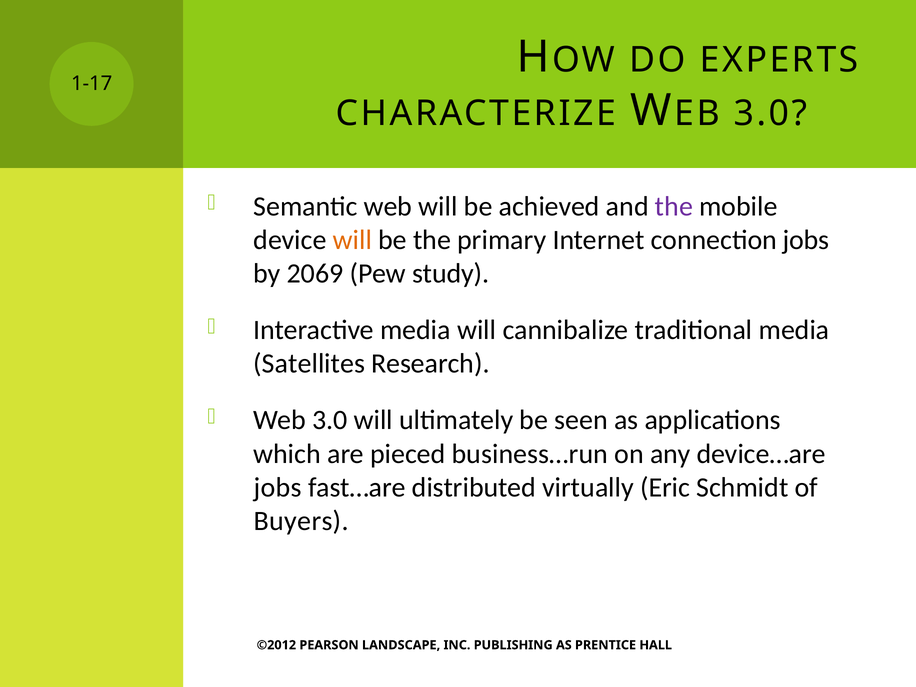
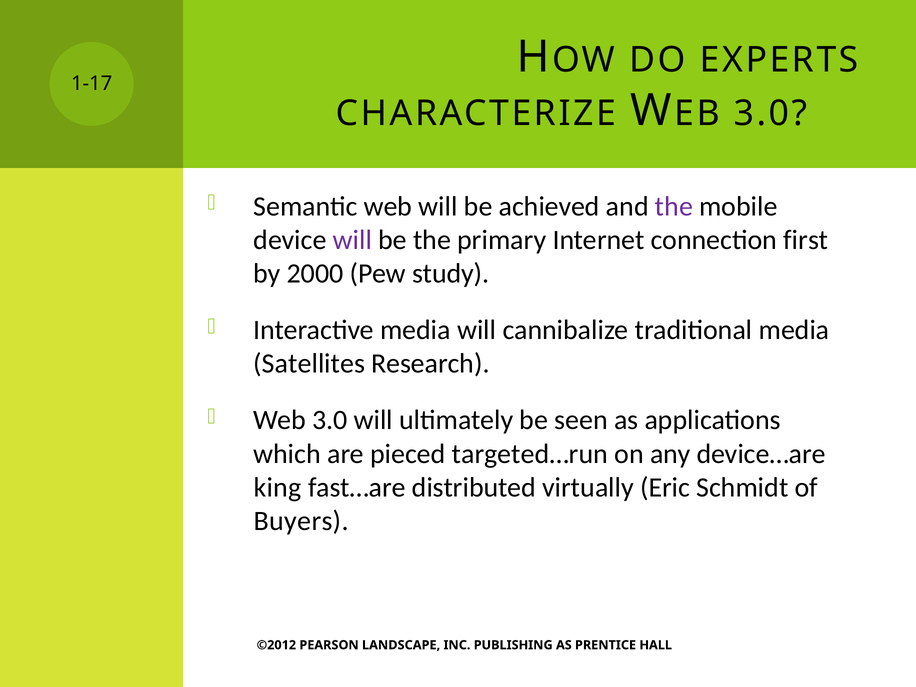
will at (352, 240) colour: orange -> purple
connection jobs: jobs -> first
2069: 2069 -> 2000
business…run: business…run -> targeted…run
jobs at (278, 487): jobs -> king
